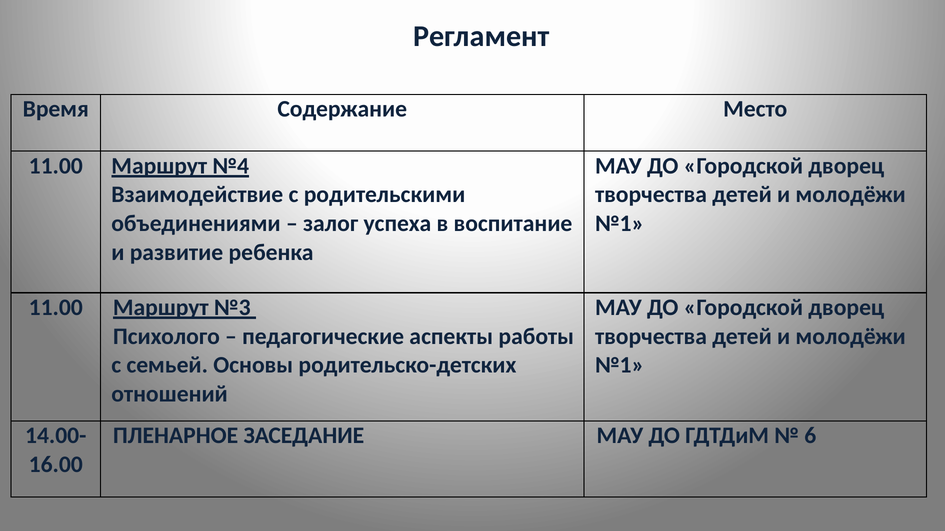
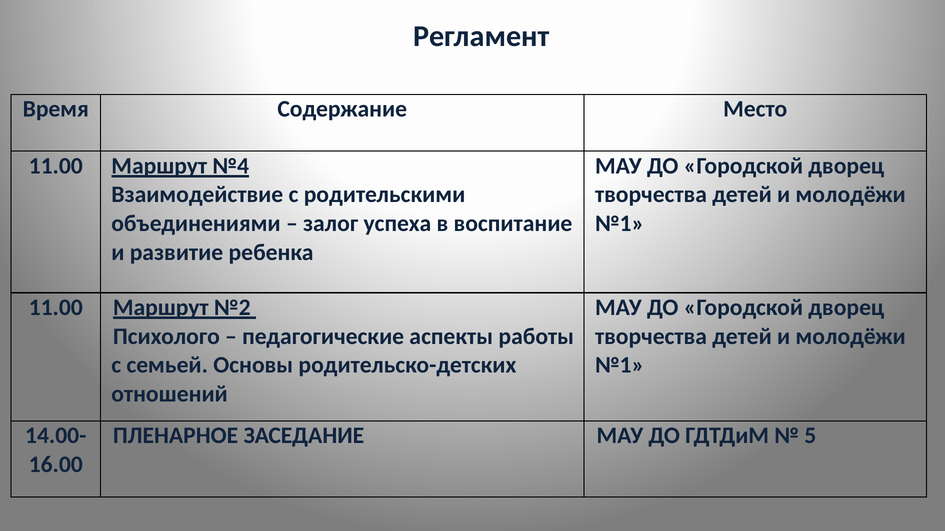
№3: №3 -> №2
6: 6 -> 5
